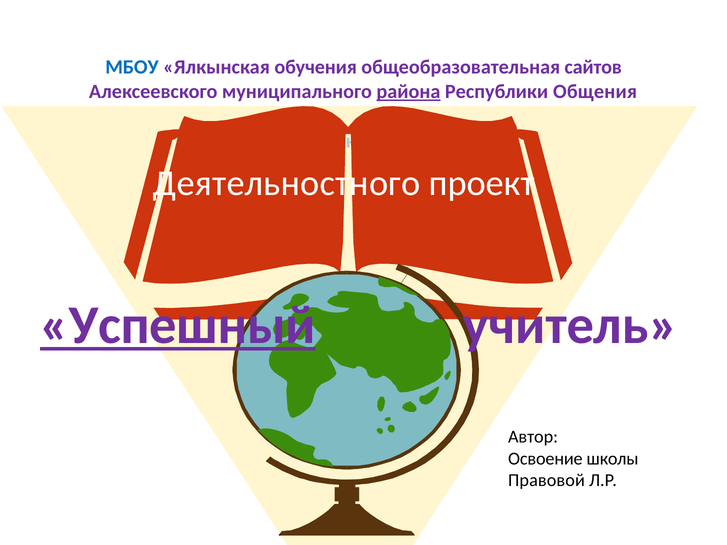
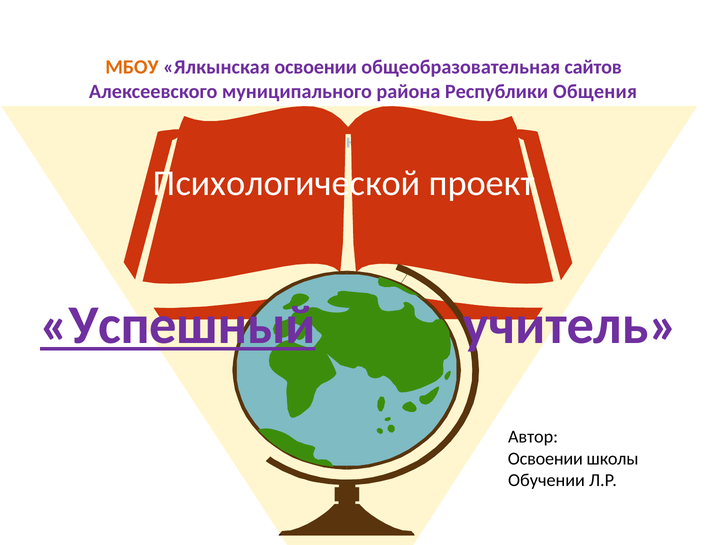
МБОУ colour: blue -> orange
Ялкынская обучения: обучения -> освоении
района underline: present -> none
Деятельностного: Деятельностного -> Психологической
Освоение at (545, 459): Освоение -> Освоении
Правовой: Правовой -> Обучении
